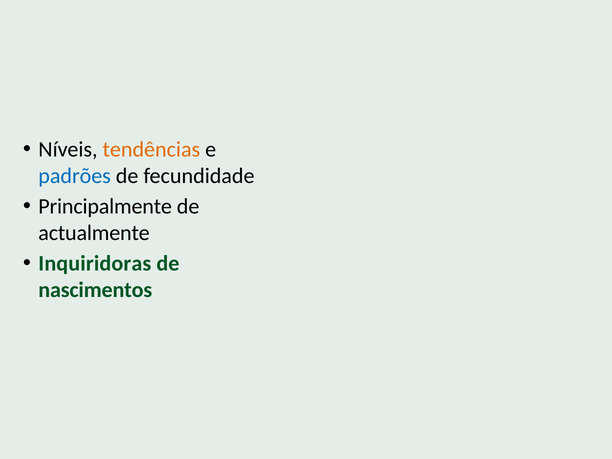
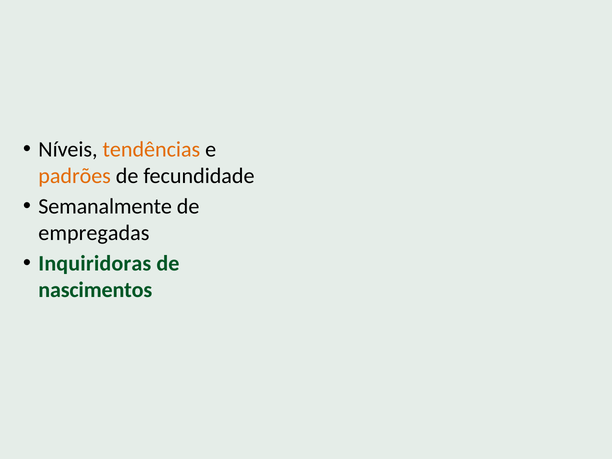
padrões colour: blue -> orange
Principalmente: Principalmente -> Semanalmente
actualmente: actualmente -> empregadas
